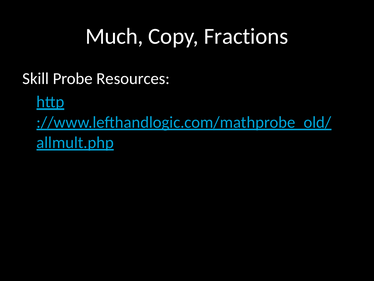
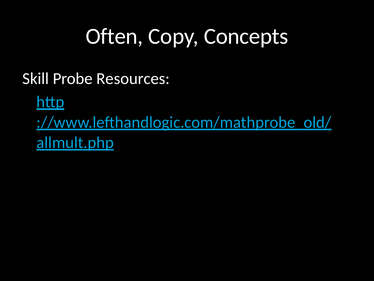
Much: Much -> Often
Fractions: Fractions -> Concepts
